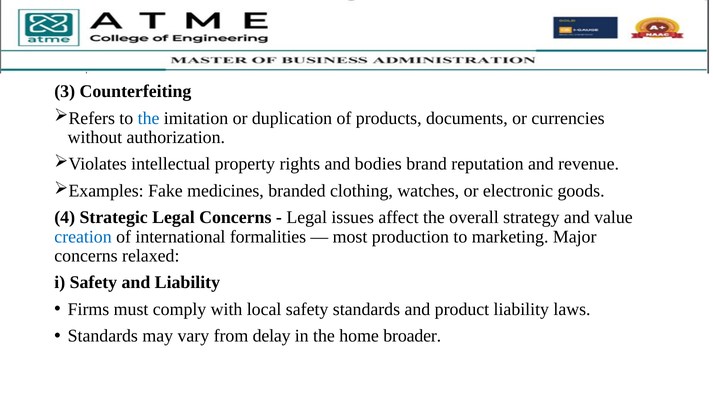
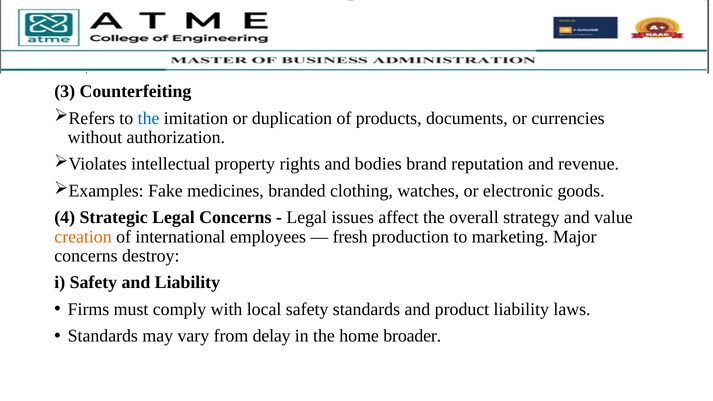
creation colour: blue -> orange
formalities: formalities -> employees
most: most -> fresh
relaxed: relaxed -> destroy
